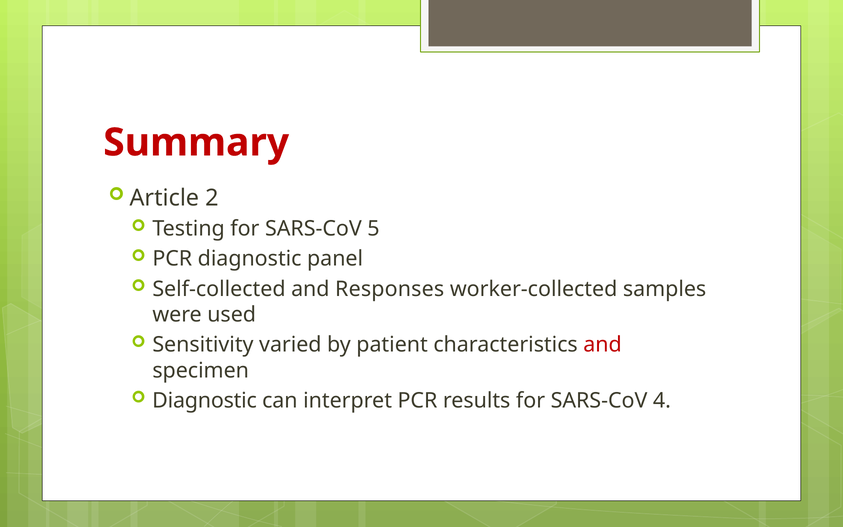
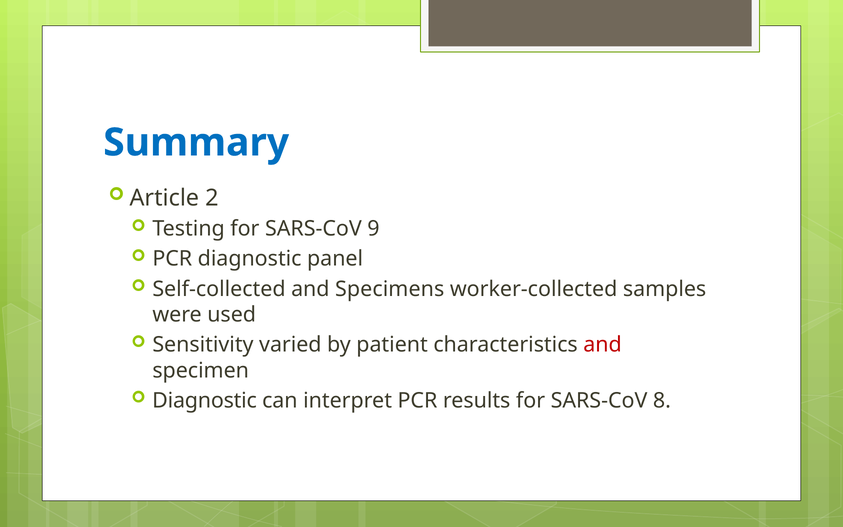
Summary colour: red -> blue
5: 5 -> 9
Responses: Responses -> Specimens
4: 4 -> 8
